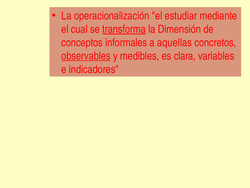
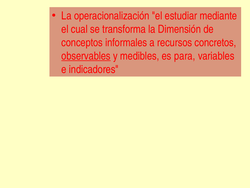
transforma underline: present -> none
aquellas: aquellas -> recursos
clara: clara -> para
